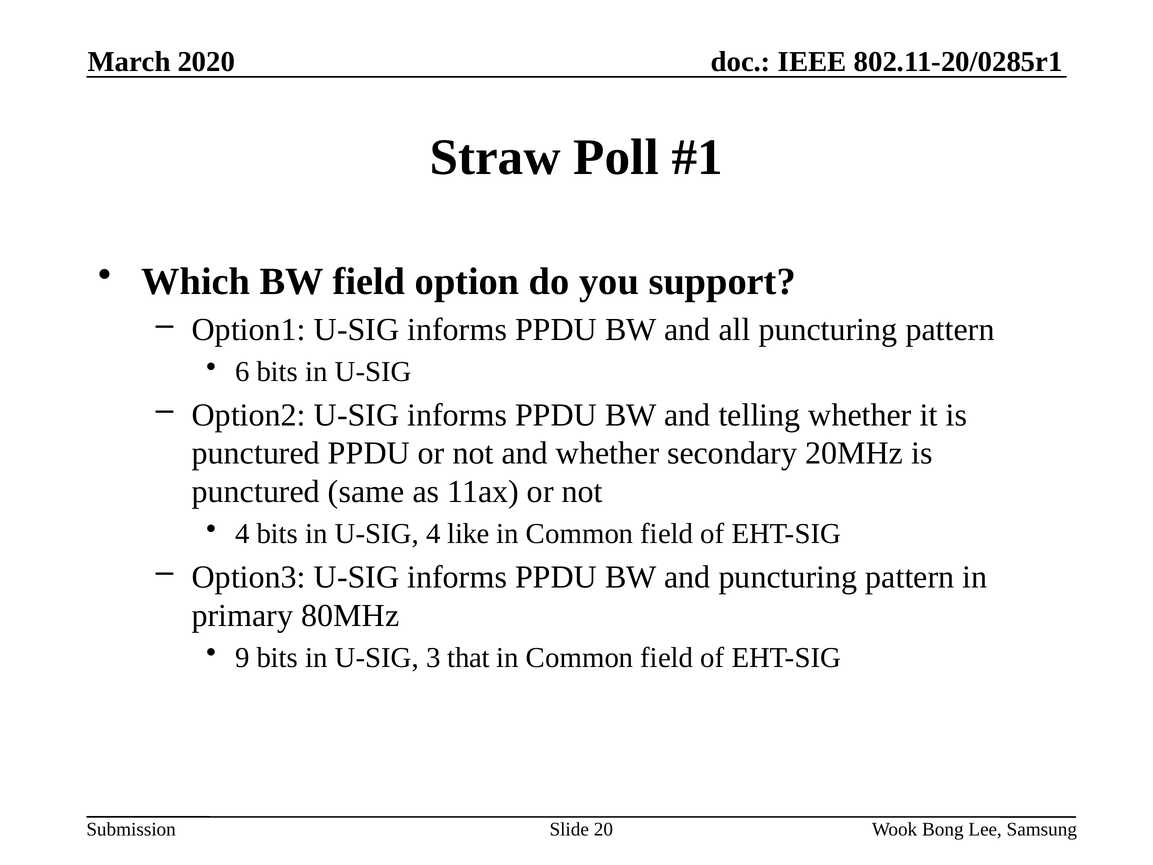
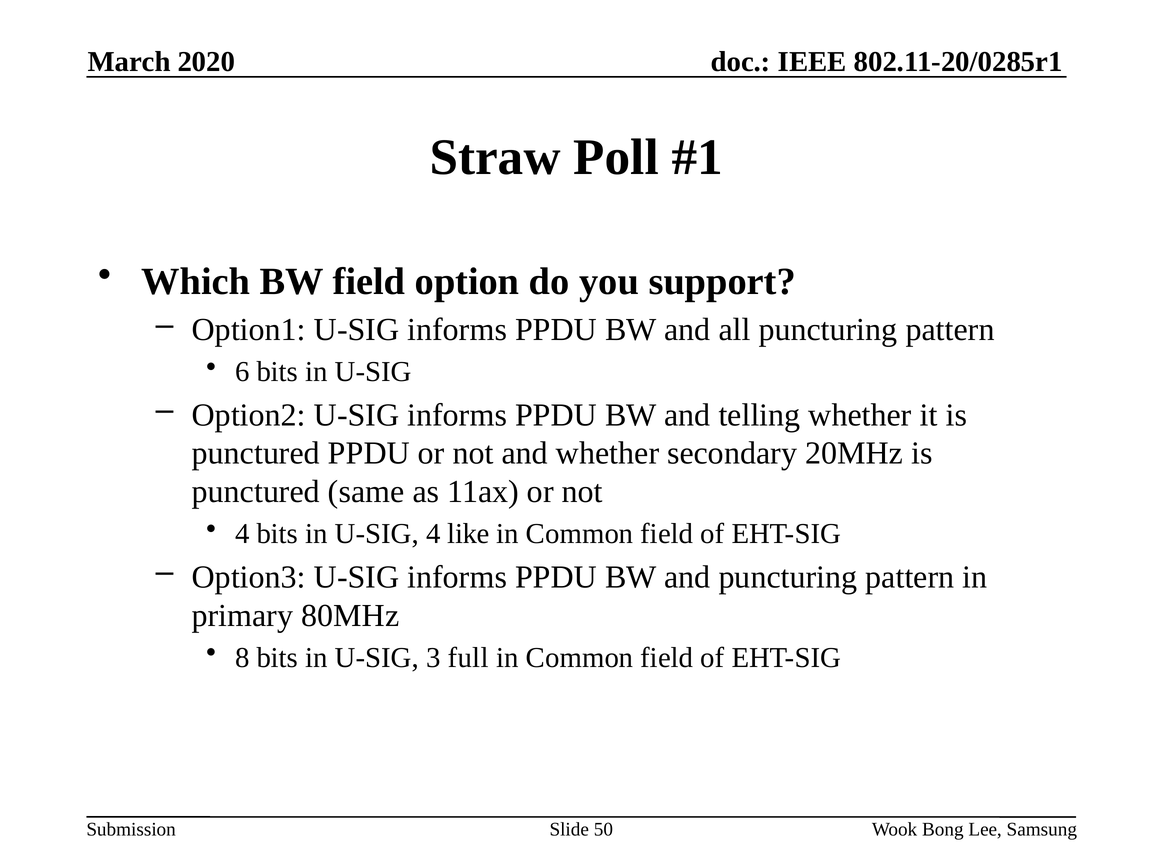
9: 9 -> 8
that: that -> full
20: 20 -> 50
